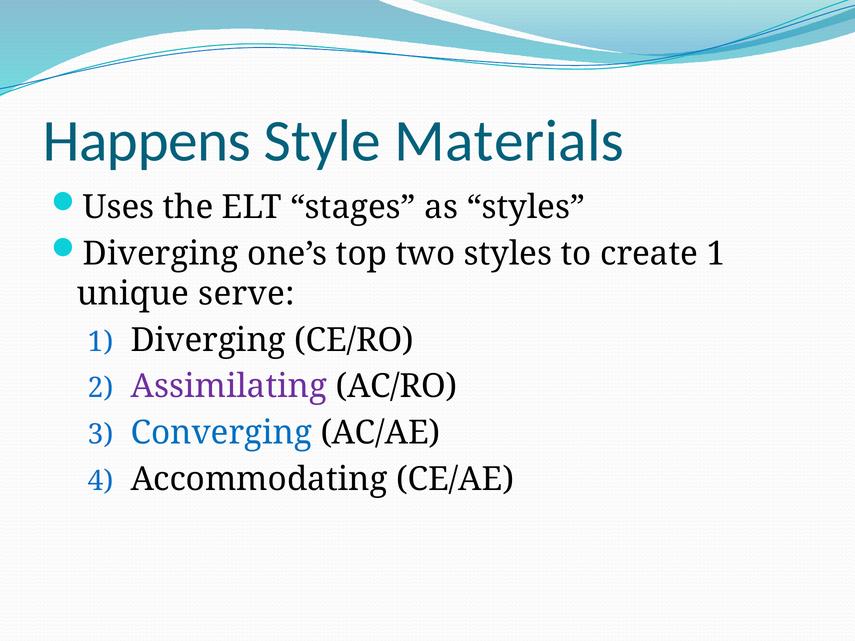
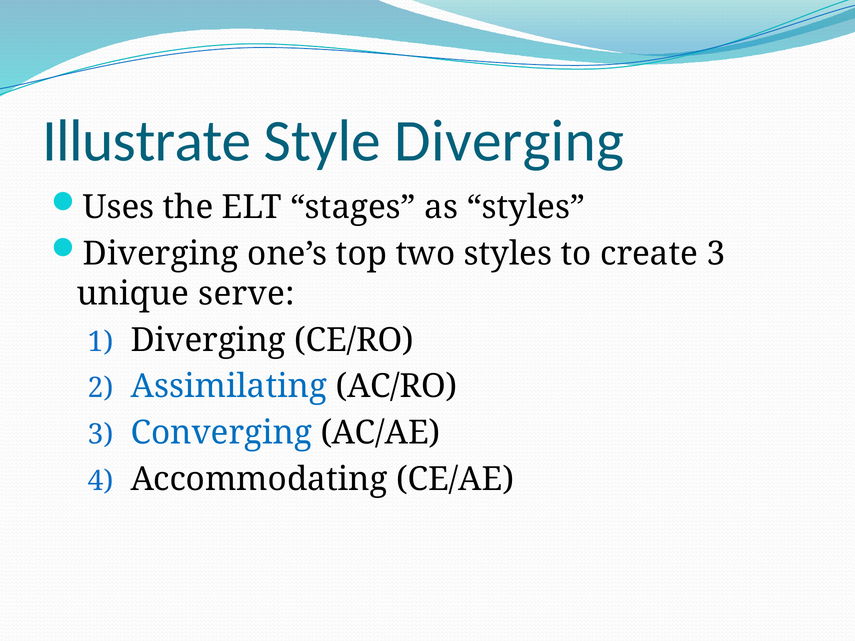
Happens: Happens -> Illustrate
Style Materials: Materials -> Diverging
create 1: 1 -> 3
Assimilating colour: purple -> blue
